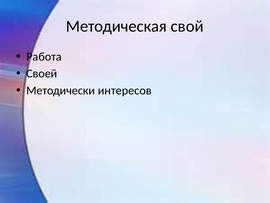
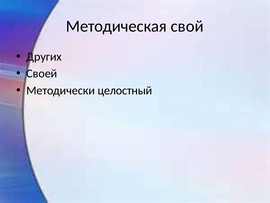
Работа: Работа -> Других
интересов: интересов -> целостный
